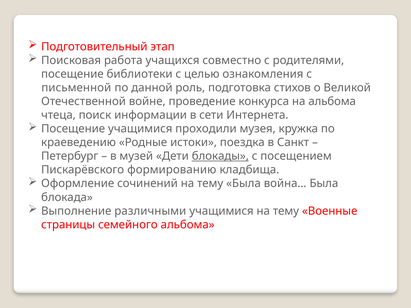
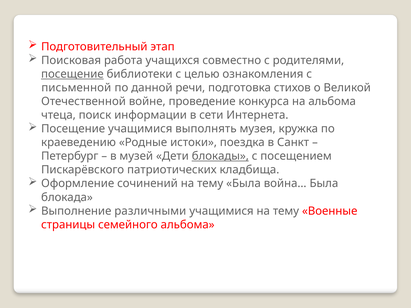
посещение at (72, 74) underline: none -> present
роль: роль -> речи
проходили: проходили -> выполнять
формированию: формированию -> патриотических
